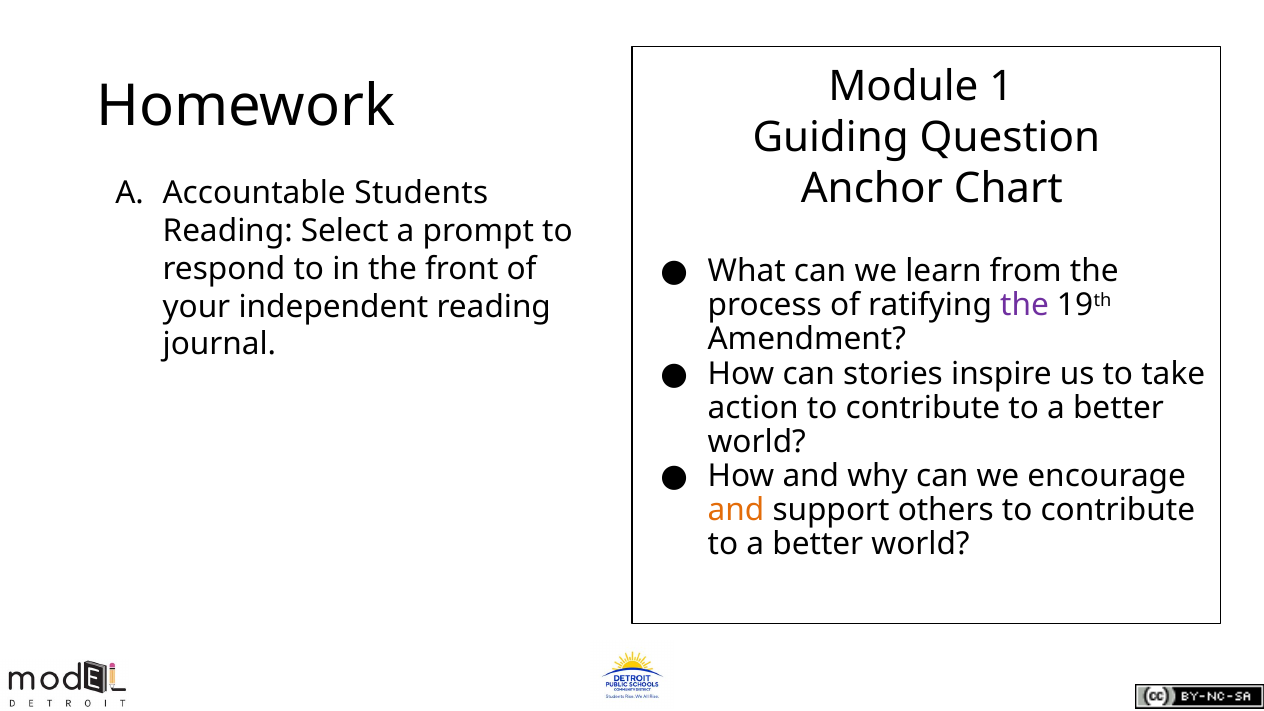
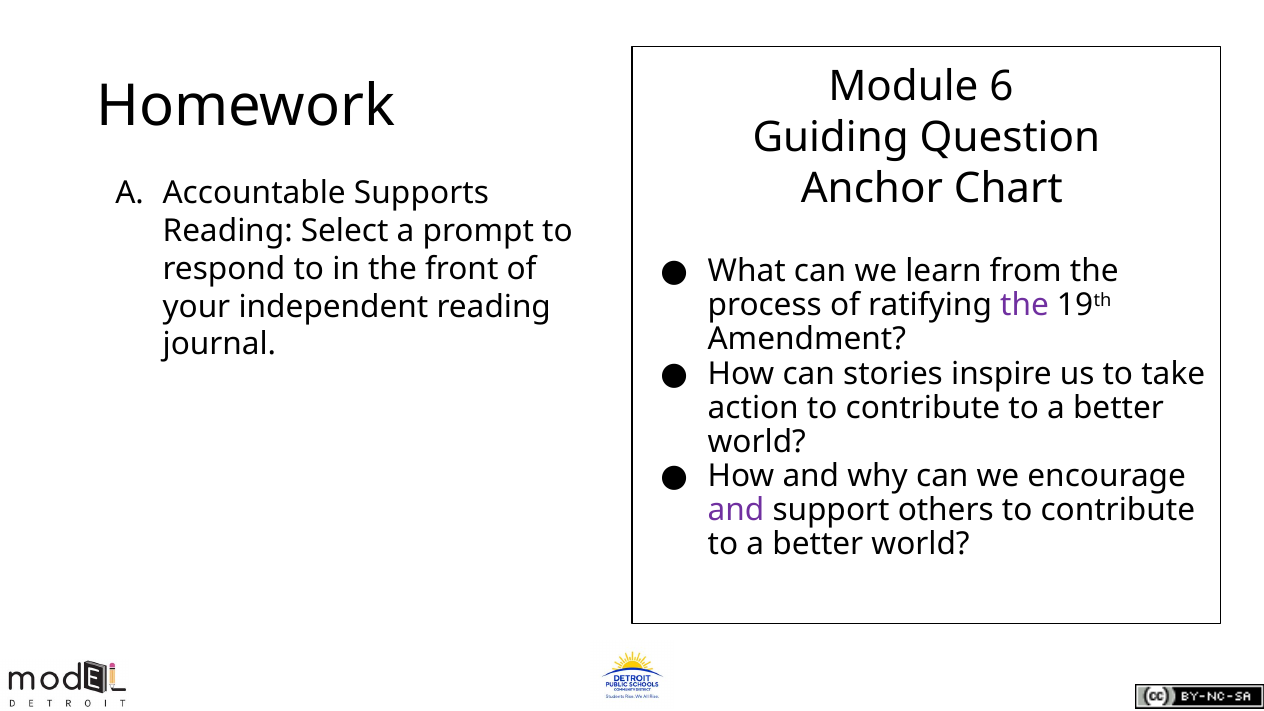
1: 1 -> 6
Students: Students -> Supports
and at (736, 510) colour: orange -> purple
